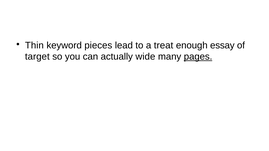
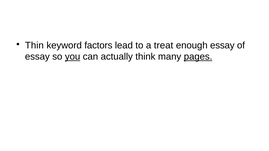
pieces: pieces -> factors
target at (37, 57): target -> essay
you underline: none -> present
wide: wide -> think
